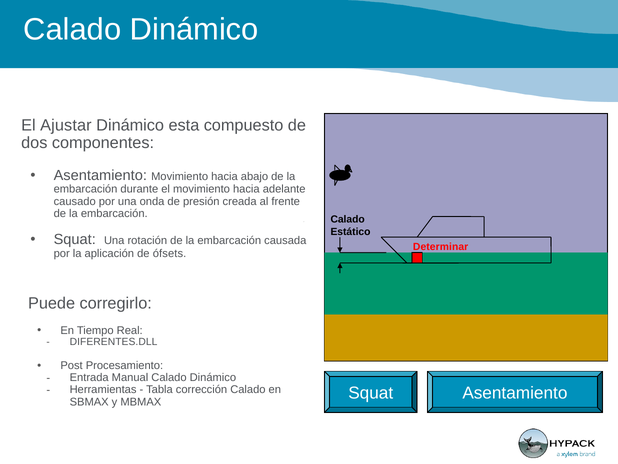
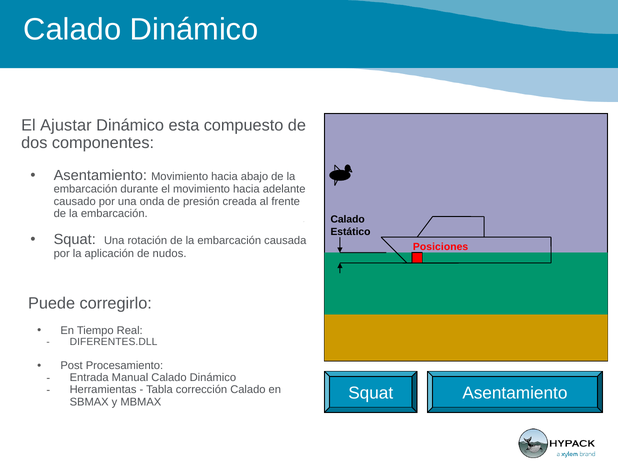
Determinar: Determinar -> Posiciones
ófsets: ófsets -> nudos
